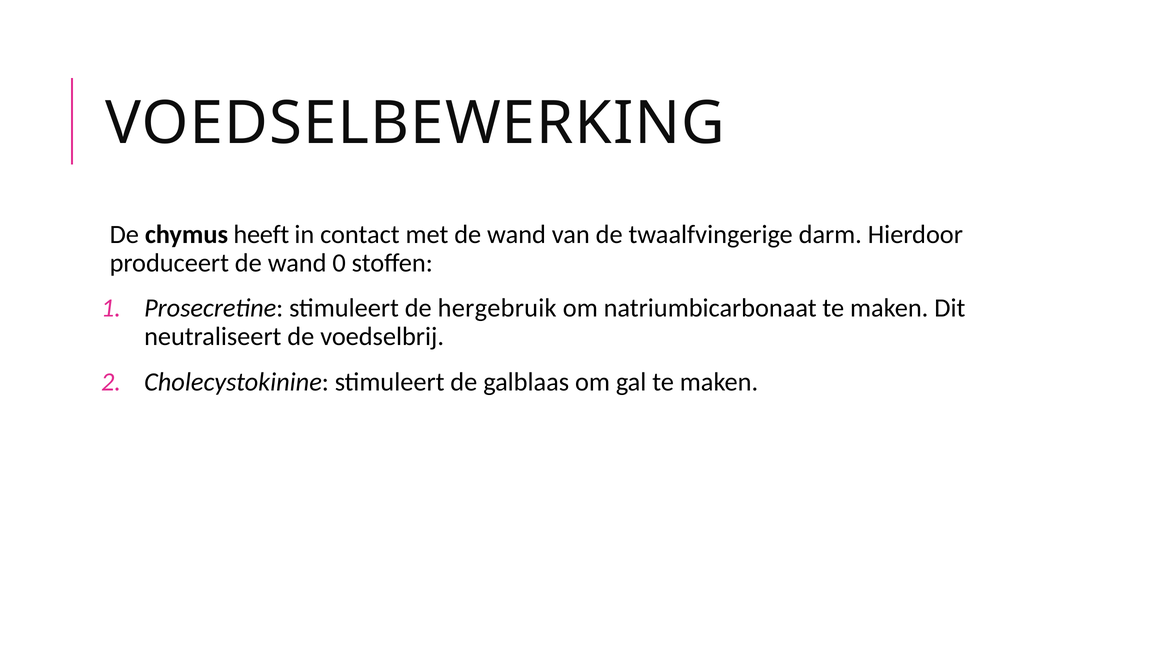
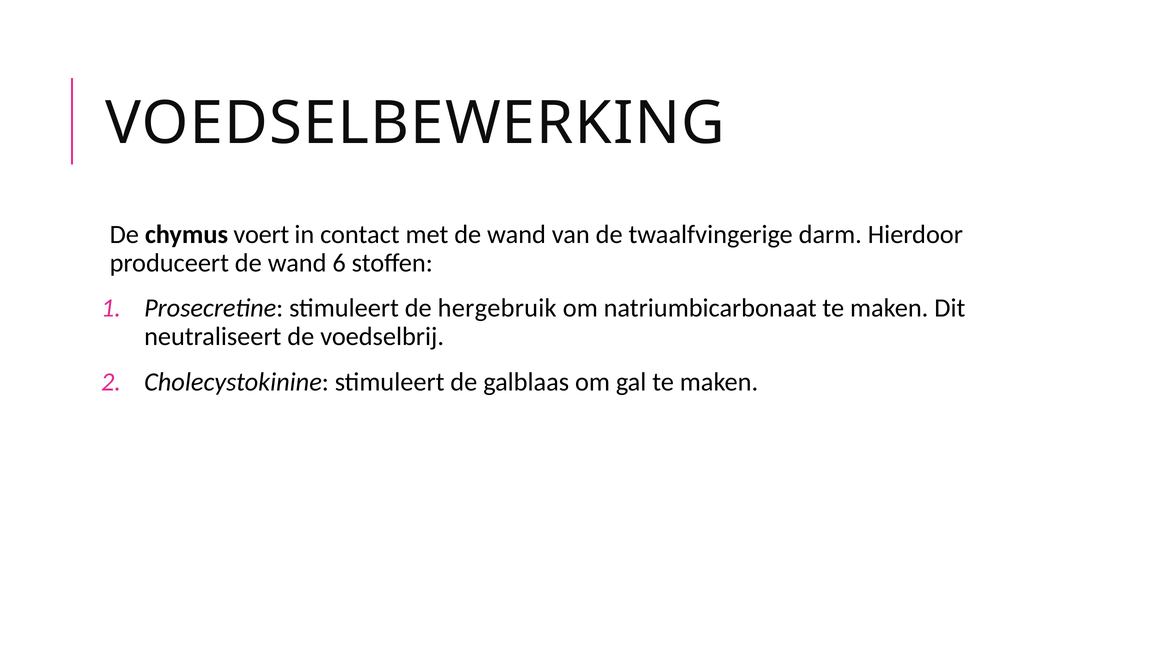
heeft: heeft -> voert
0: 0 -> 6
